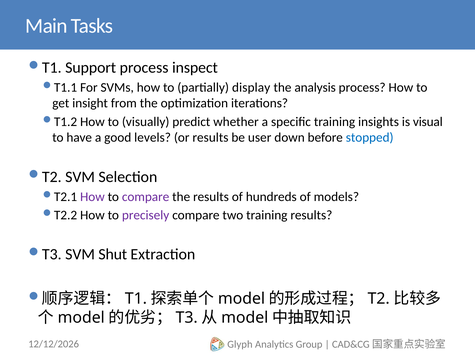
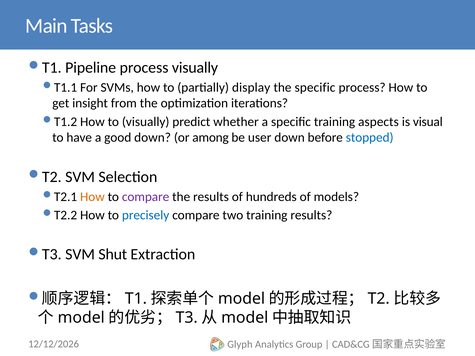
Support: Support -> Pipeline
process inspect: inspect -> visually
the analysis: analysis -> specific
insights: insights -> aspects
good levels: levels -> down
or results: results -> among
How at (92, 197) colour: purple -> orange
precisely colour: purple -> blue
